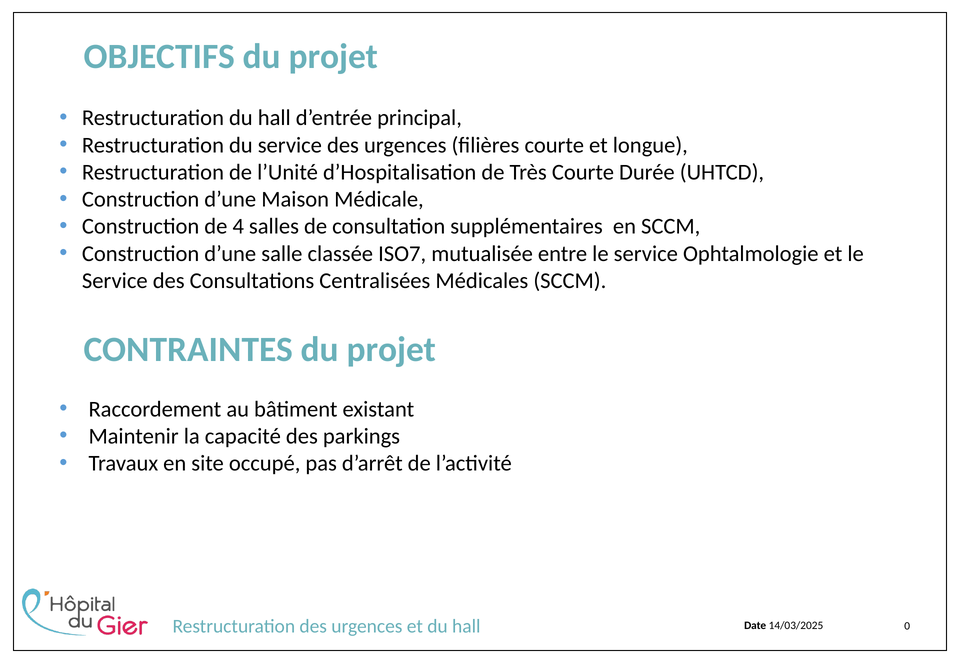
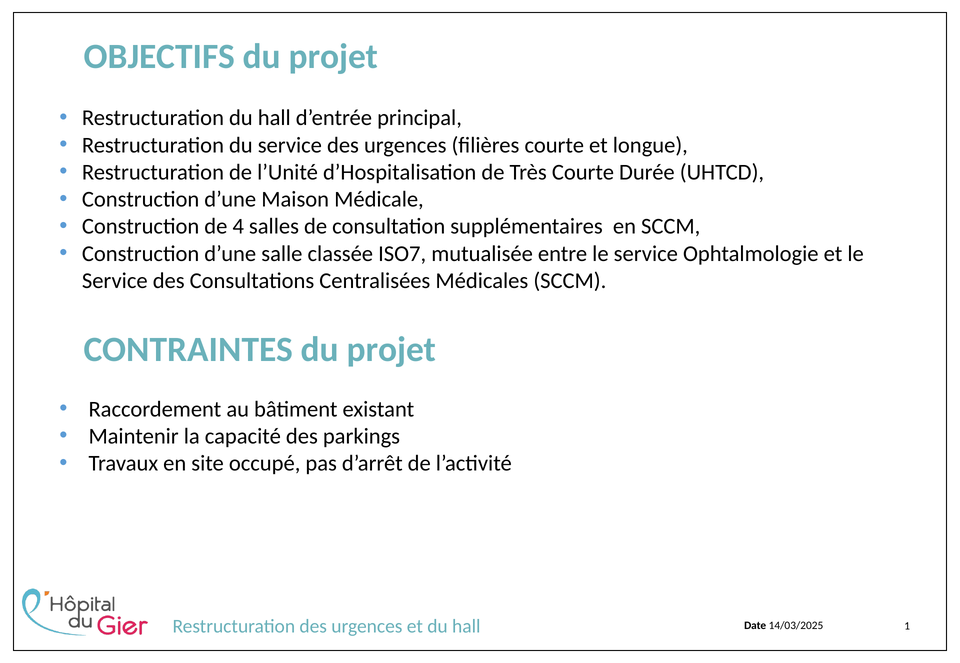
0: 0 -> 1
